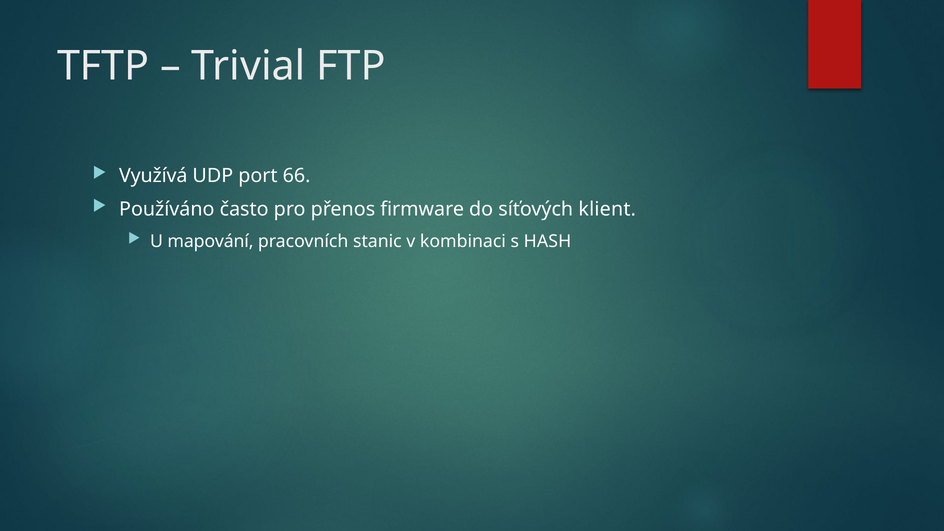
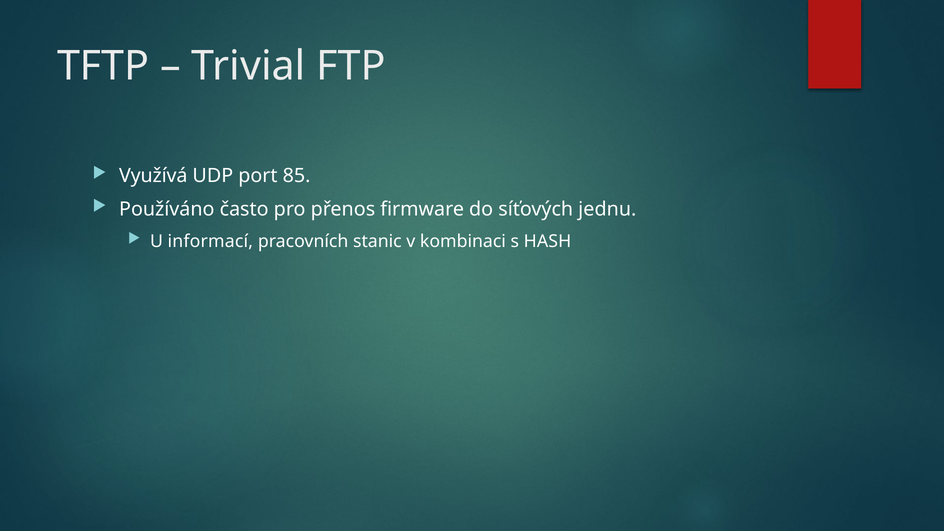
66: 66 -> 85
klient: klient -> jednu
mapování: mapování -> informací
